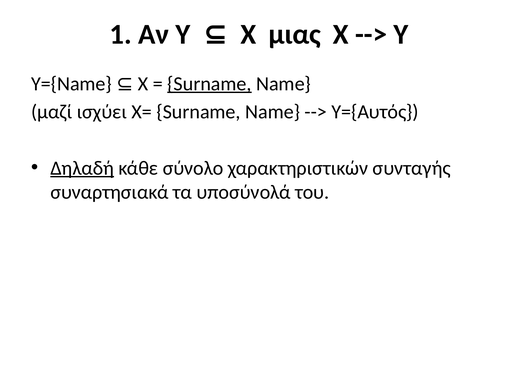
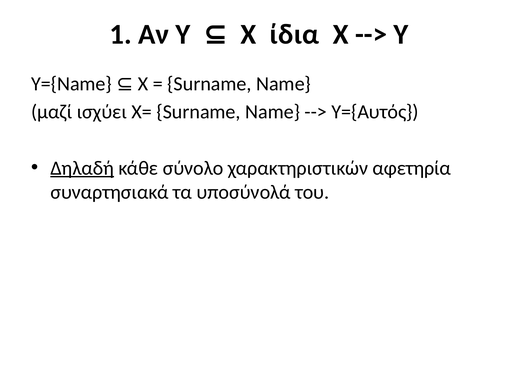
μιας: μιας -> ίδια
Surname at (209, 84) underline: present -> none
συνταγής: συνταγής -> αφετηρία
